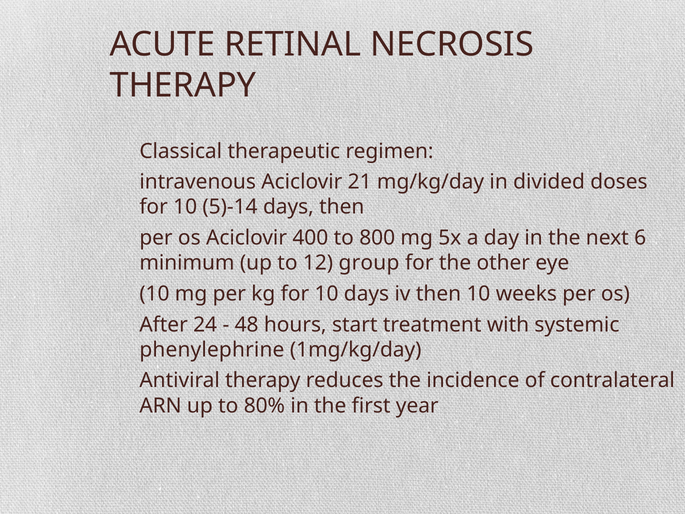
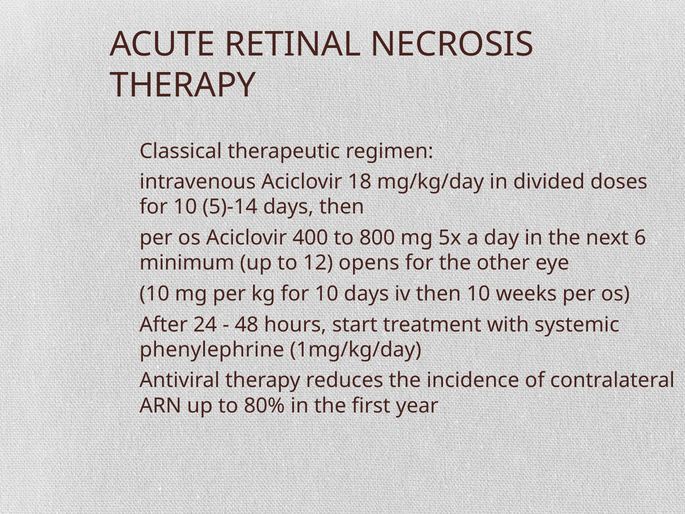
21: 21 -> 18
group: group -> opens
